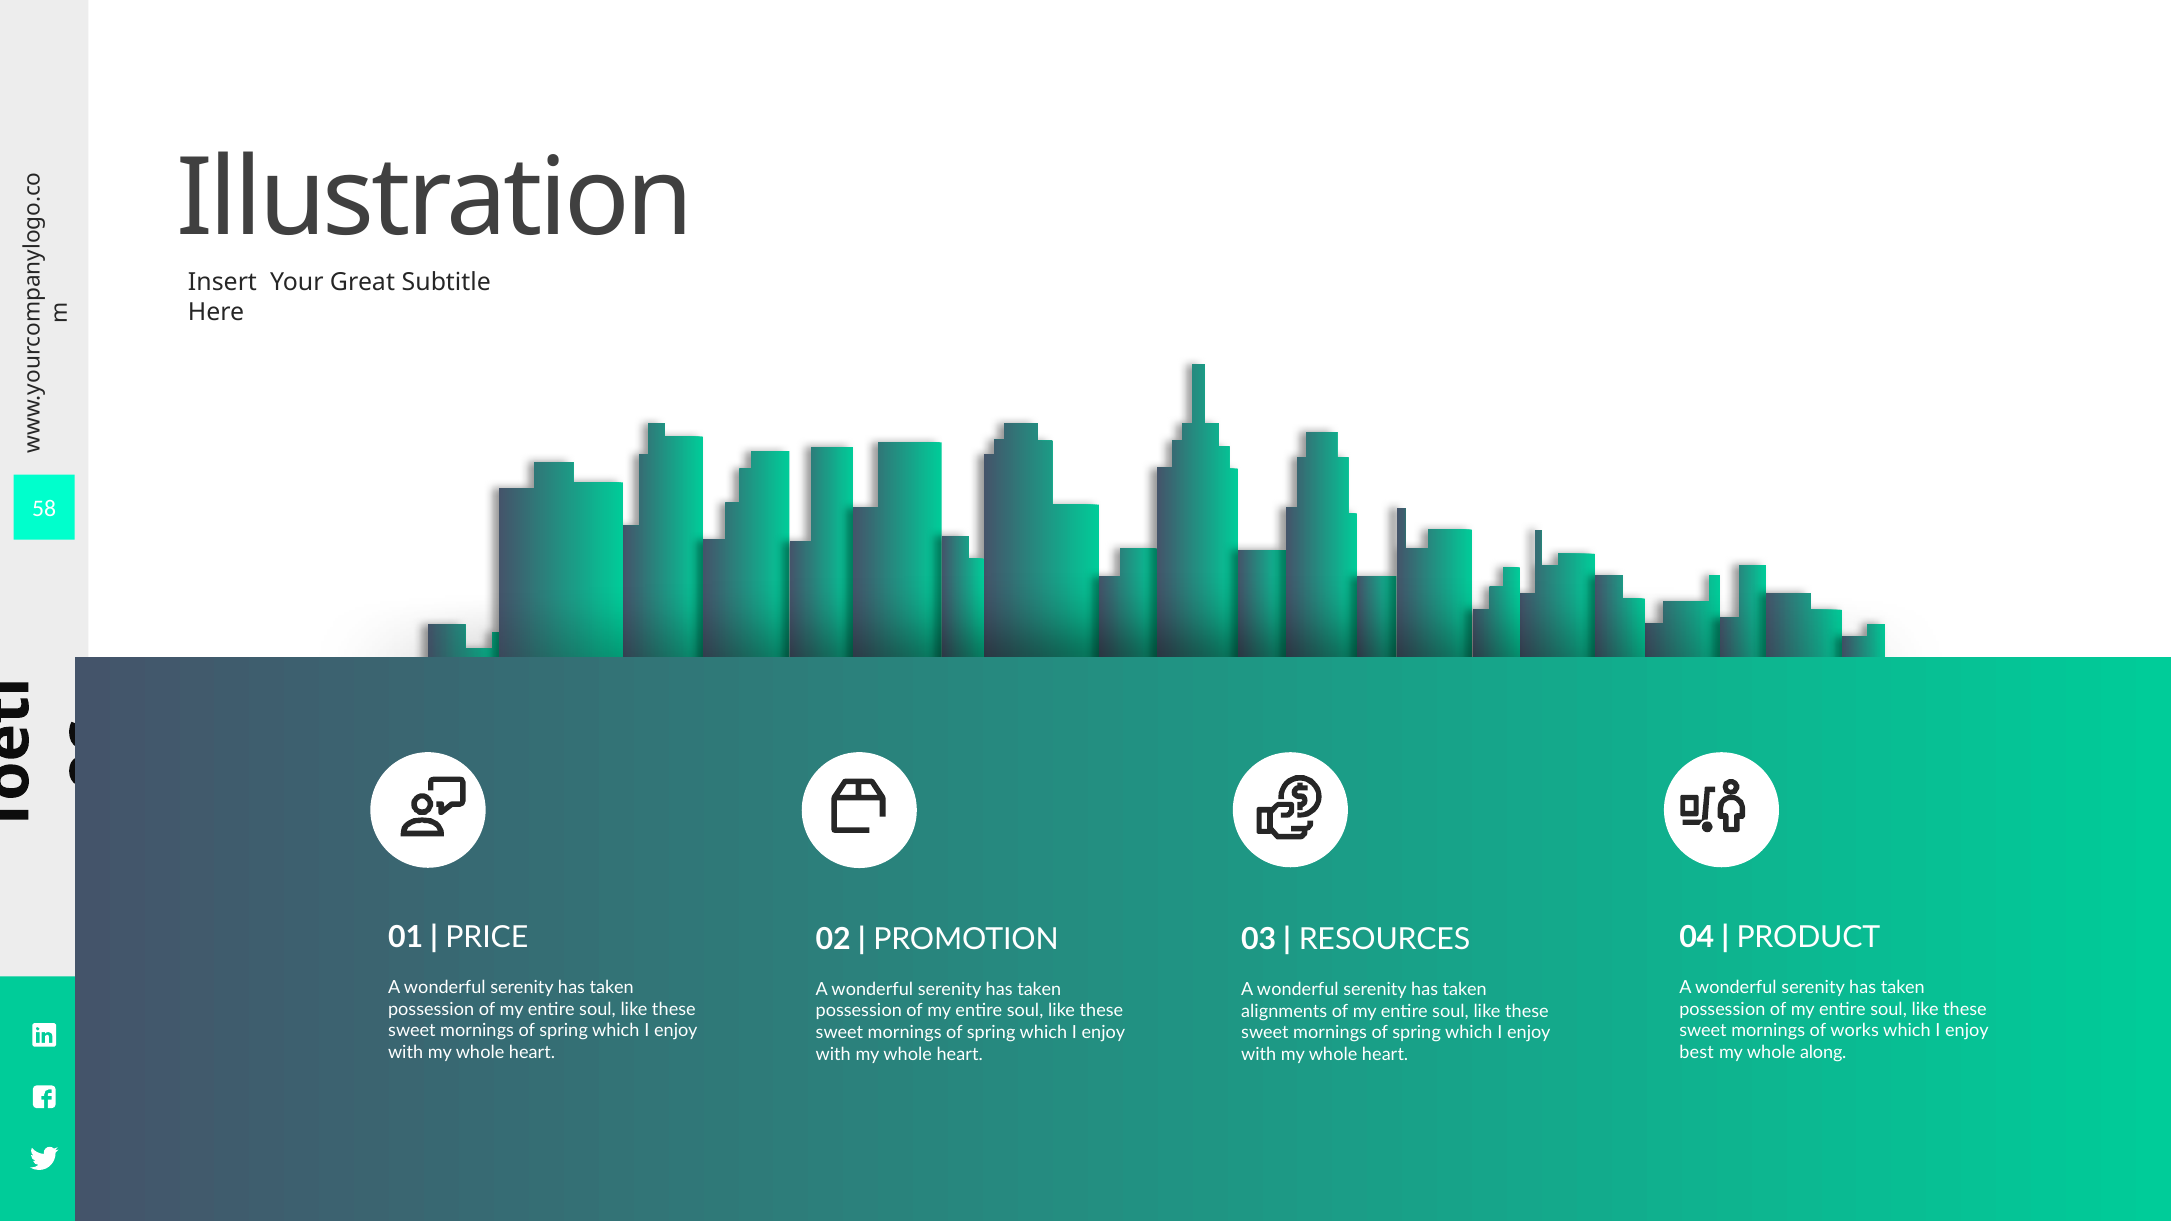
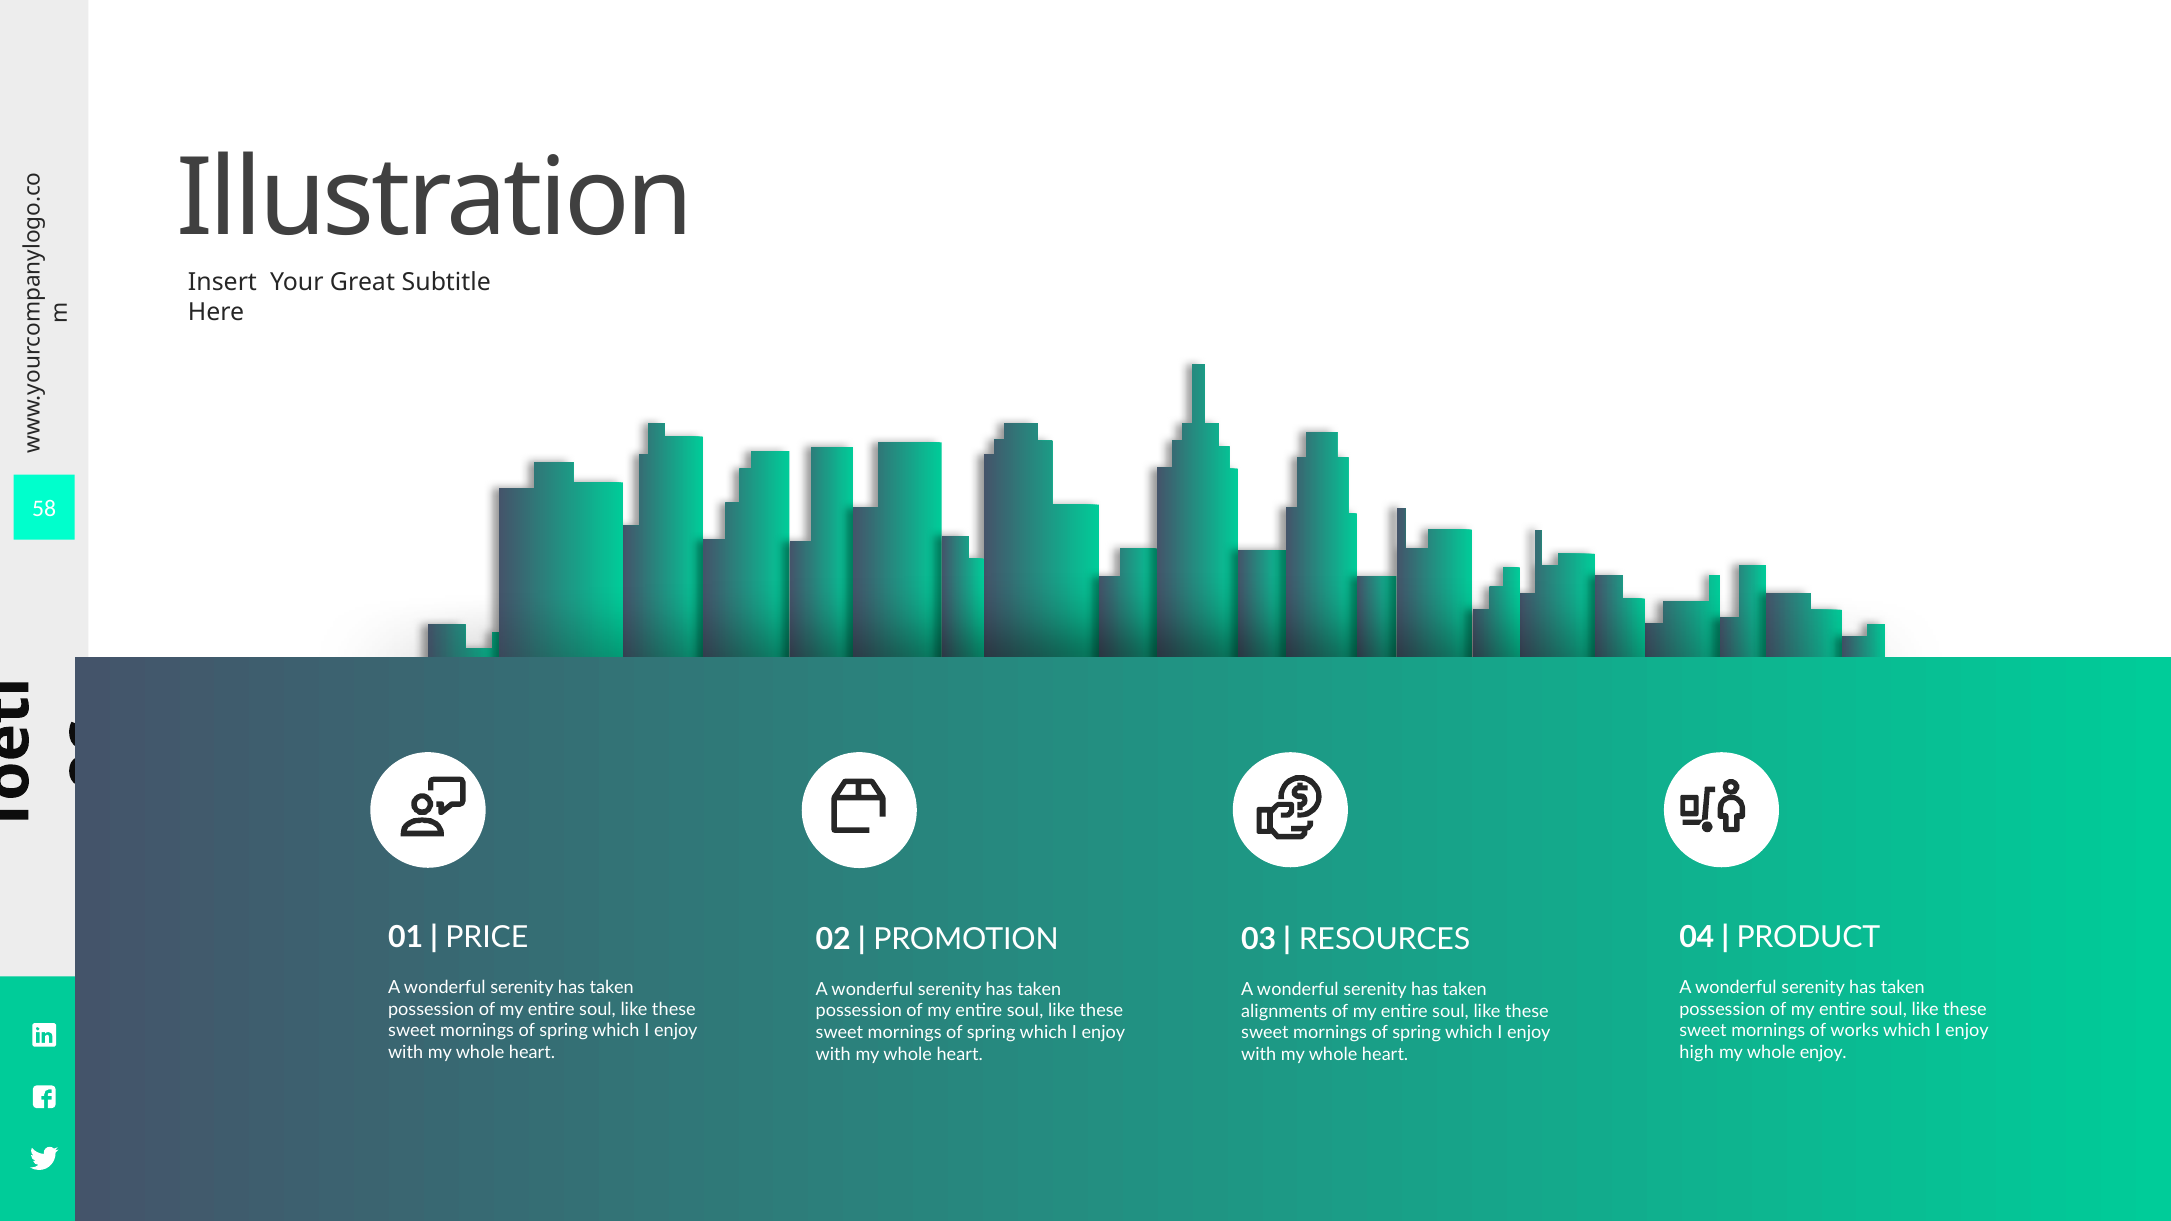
best: best -> high
whole along: along -> enjoy
